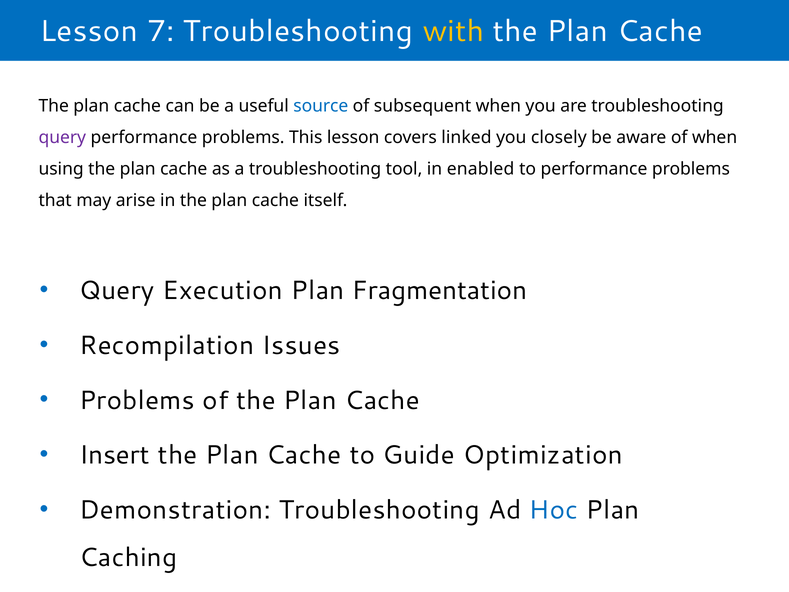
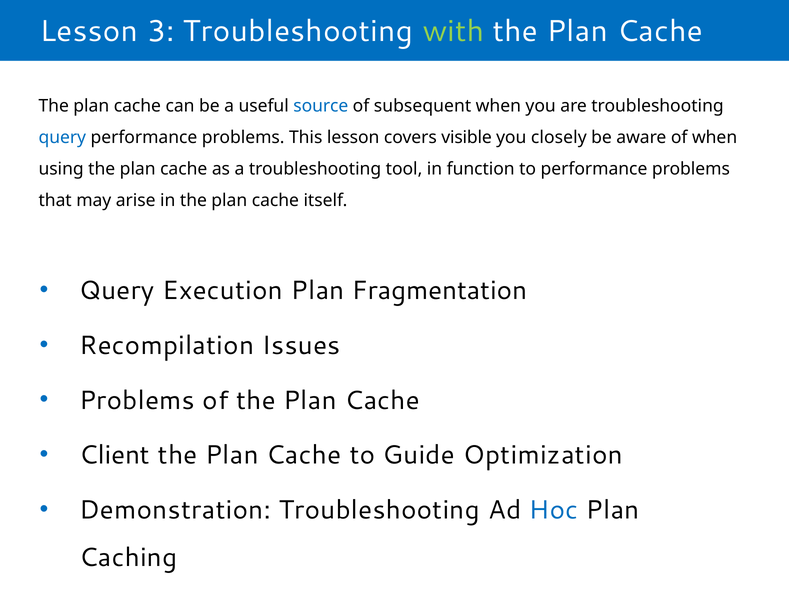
7: 7 -> 3
with colour: yellow -> light green
query at (62, 138) colour: purple -> blue
linked: linked -> visible
enabled: enabled -> function
Insert: Insert -> Client
